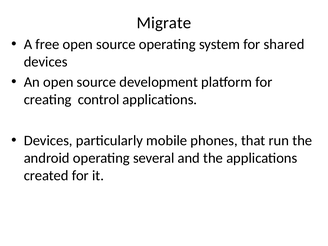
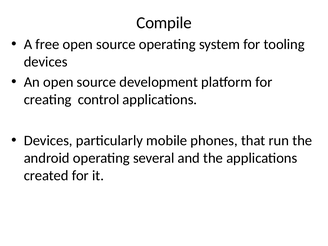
Migrate: Migrate -> Compile
shared: shared -> tooling
